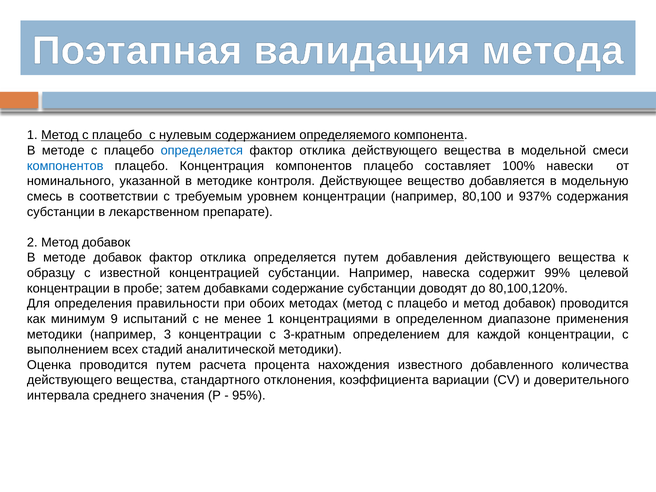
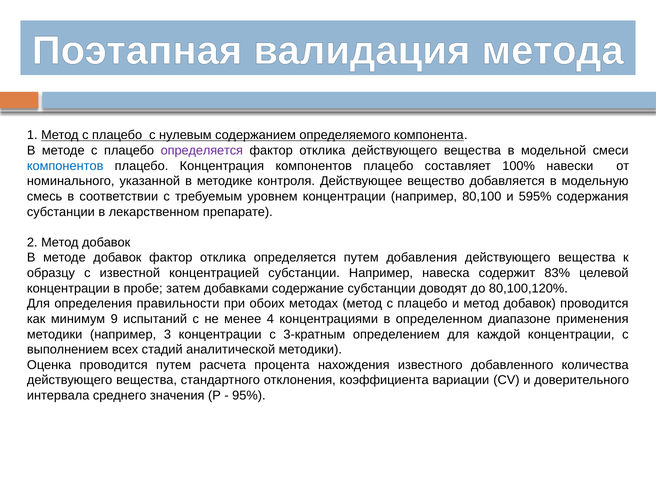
определяется at (202, 151) colour: blue -> purple
937%: 937% -> 595%
99%: 99% -> 83%
менее 1: 1 -> 4
